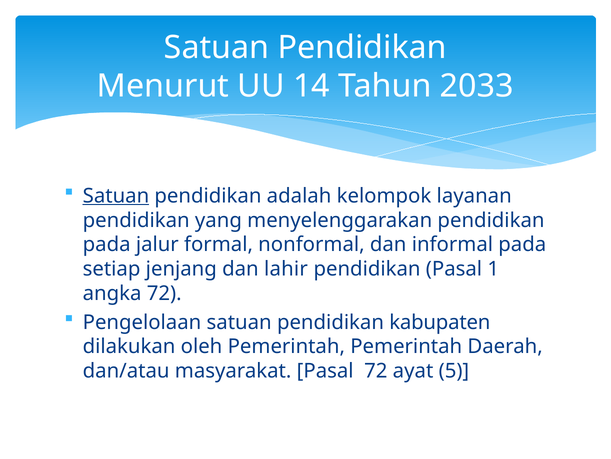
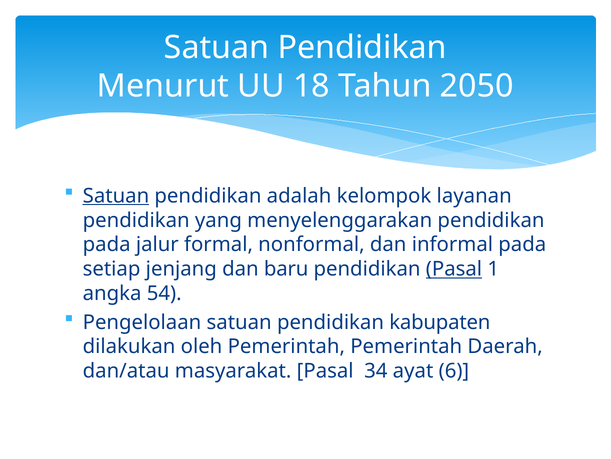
14: 14 -> 18
2033: 2033 -> 2050
lahir: lahir -> baru
Pasal at (454, 269) underline: none -> present
angka 72: 72 -> 54
Pasal 72: 72 -> 34
5: 5 -> 6
